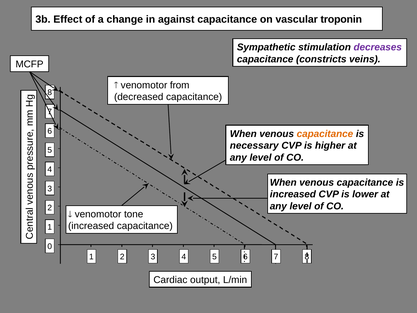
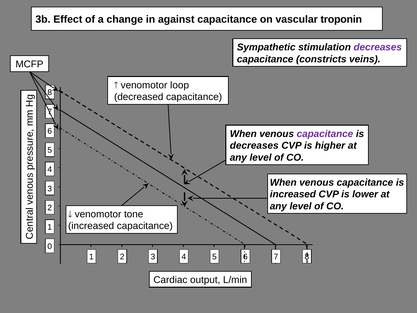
from: from -> loop
capacitance at (325, 134) colour: orange -> purple
necessary at (254, 146): necessary -> decreases
